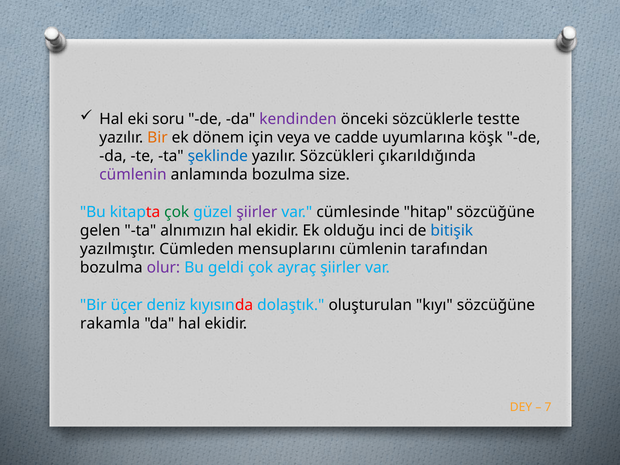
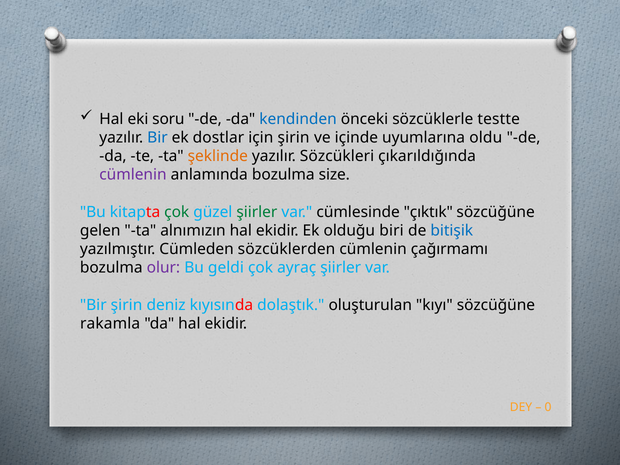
kendinden colour: purple -> blue
Bir at (157, 138) colour: orange -> blue
dönem: dönem -> dostlar
için veya: veya -> şirin
cadde: cadde -> içinde
köşk: köşk -> oldu
şeklinde colour: blue -> orange
şiirler at (257, 212) colour: purple -> green
hitap: hitap -> çıktık
inci: inci -> biri
mensuplarını: mensuplarını -> sözcüklerden
tarafından: tarafından -> çağırmamı
Bir üçer: üçer -> şirin
7: 7 -> 0
